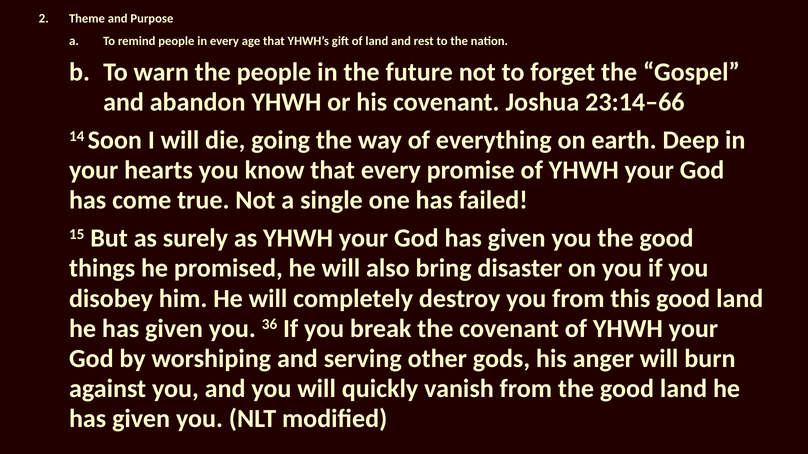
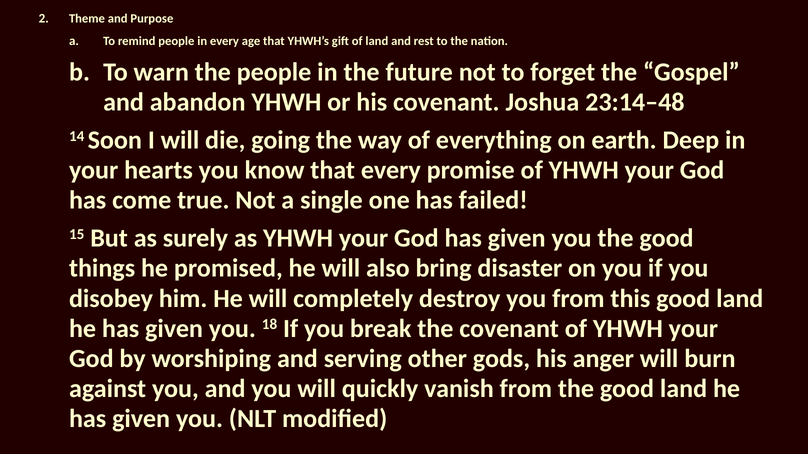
23:14–66: 23:14–66 -> 23:14–48
36: 36 -> 18
